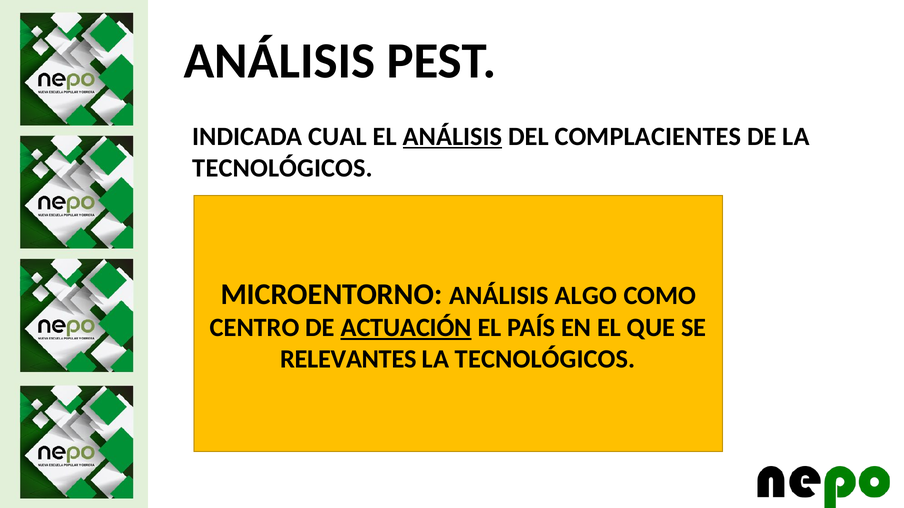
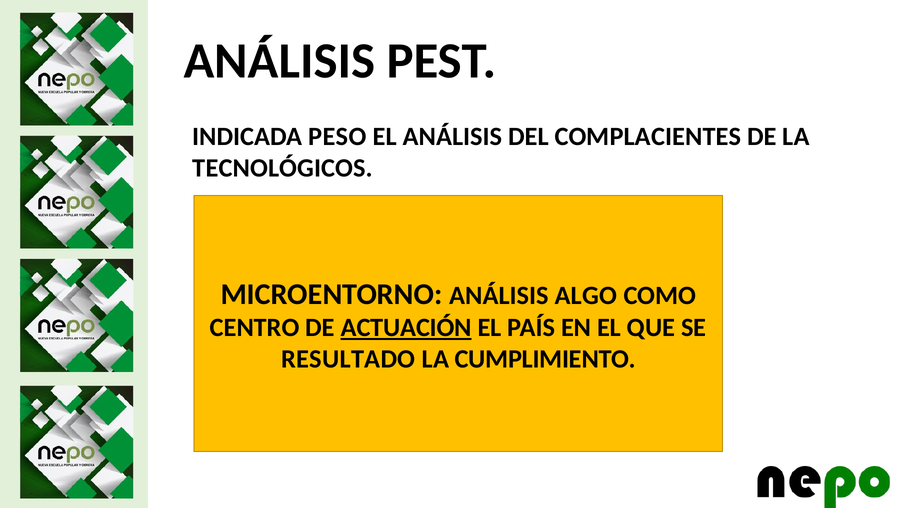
CUAL: CUAL -> PESO
ANÁLISIS at (453, 136) underline: present -> none
RELEVANTES: RELEVANTES -> RESULTADO
TECNOLÓGICOS at (545, 360): TECNOLÓGICOS -> CUMPLIMIENTO
